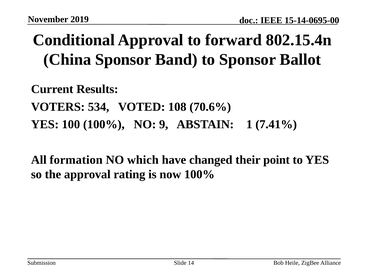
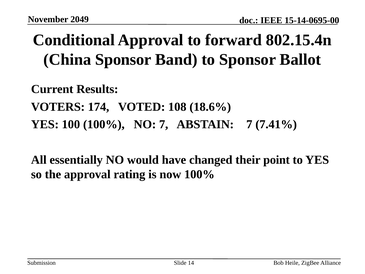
2019: 2019 -> 2049
534: 534 -> 174
70.6%: 70.6% -> 18.6%
NO 9: 9 -> 7
ABSTAIN 1: 1 -> 7
formation: formation -> essentially
which: which -> would
